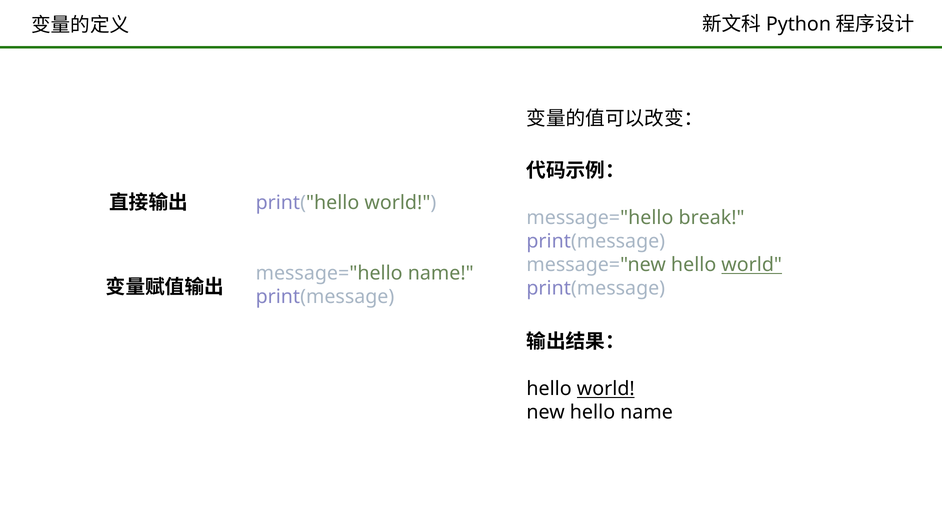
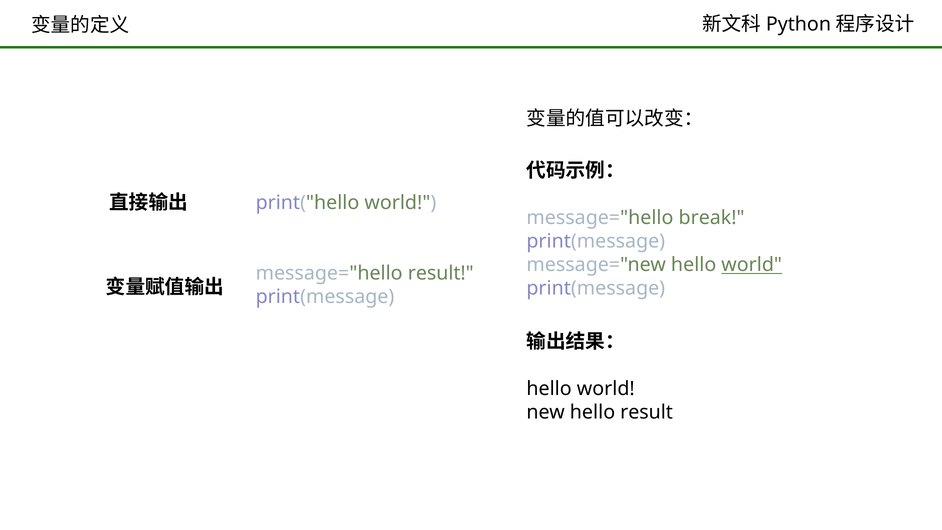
message="hello name: name -> result
world at (606, 389) underline: present -> none
hello name: name -> result
